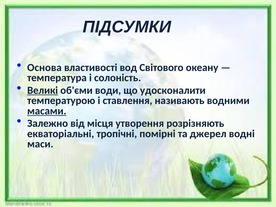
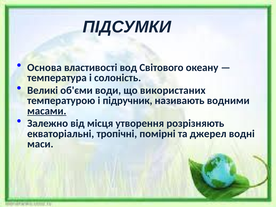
Великі underline: present -> none
удосконалити: удосконалити -> використаних
ставлення: ставлення -> підручник
